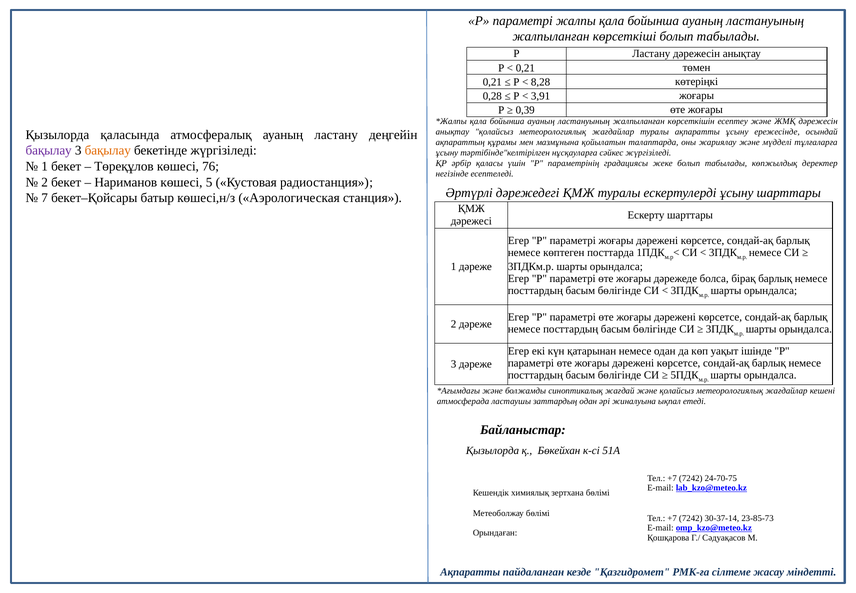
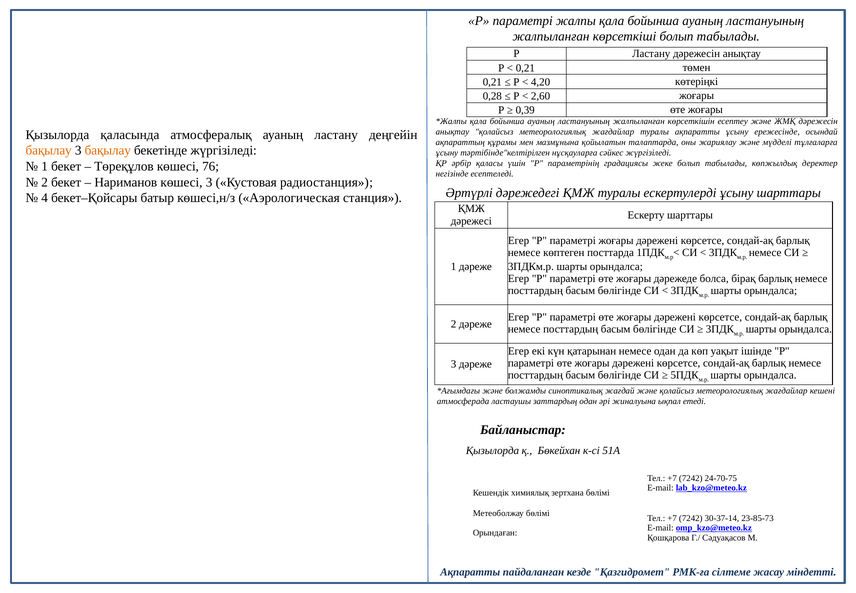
8,28: 8,28 -> 4,20
3,91: 3,91 -> 2,60
бақылау at (49, 151) colour: purple -> orange
көшесі 5: 5 -> 3
7: 7 -> 4
